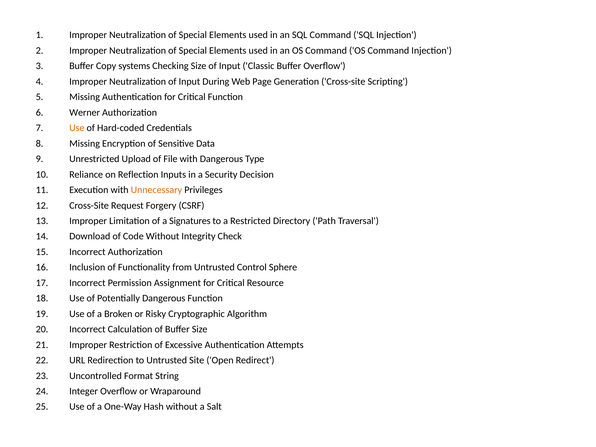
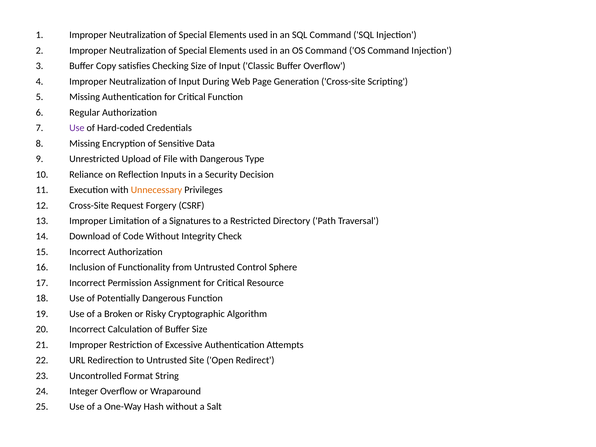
systems: systems -> satisfies
Werner: Werner -> Regular
Use at (77, 128) colour: orange -> purple
